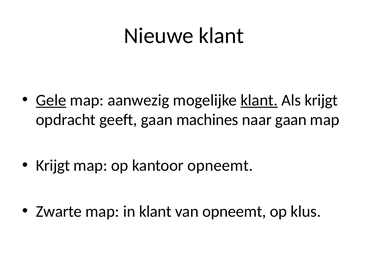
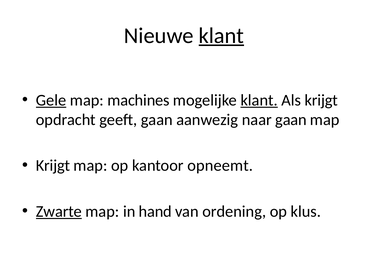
klant at (221, 36) underline: none -> present
aanwezig: aanwezig -> machines
machines: machines -> aanwezig
Zwarte underline: none -> present
in klant: klant -> hand
van opneemt: opneemt -> ordening
